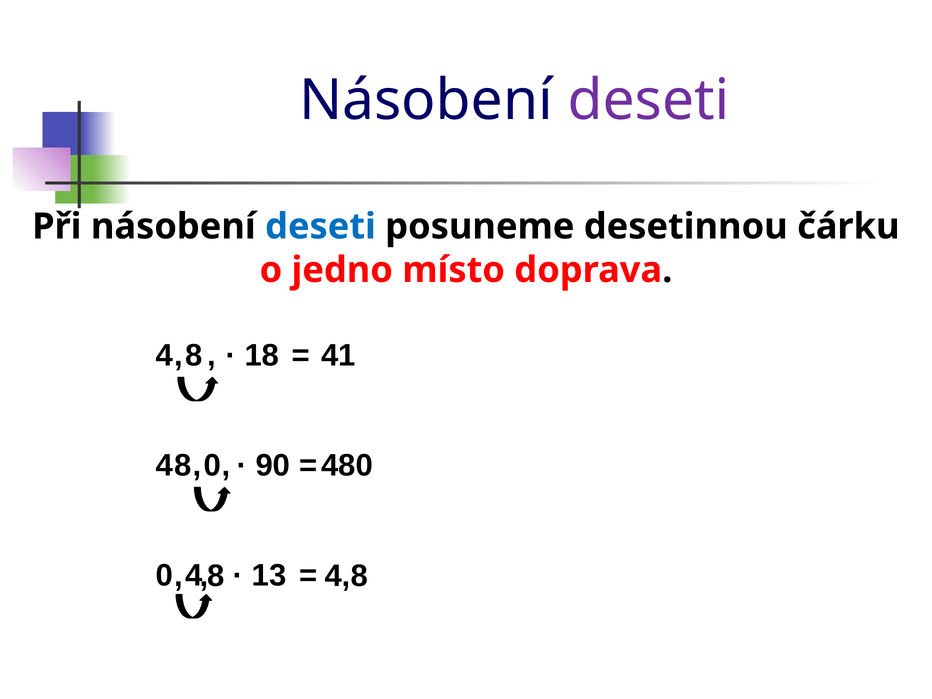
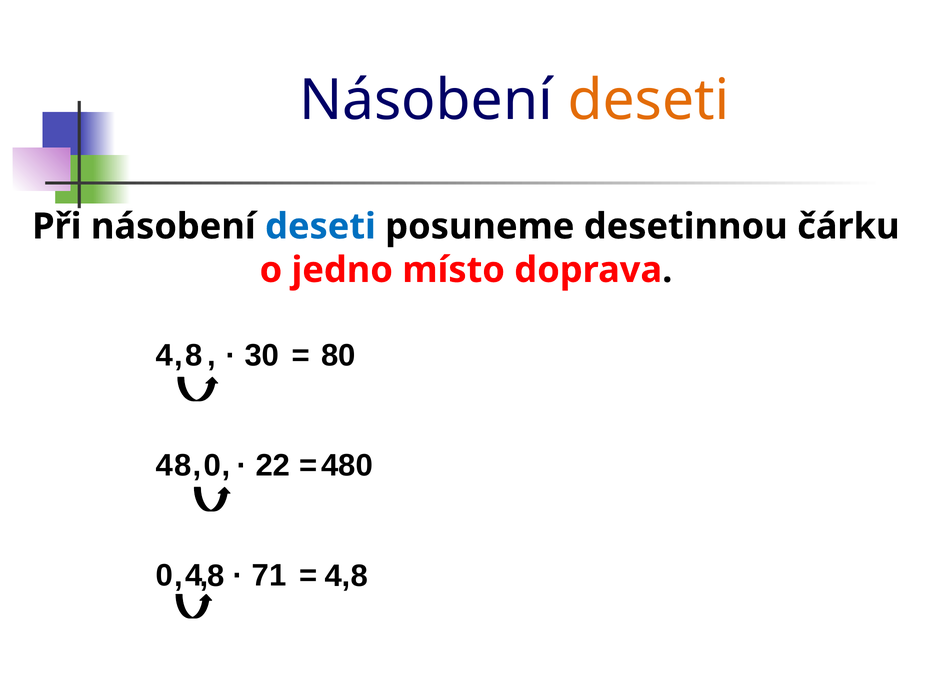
deseti at (649, 100) colour: purple -> orange
18: 18 -> 30
41: 41 -> 80
90: 90 -> 22
13: 13 -> 71
